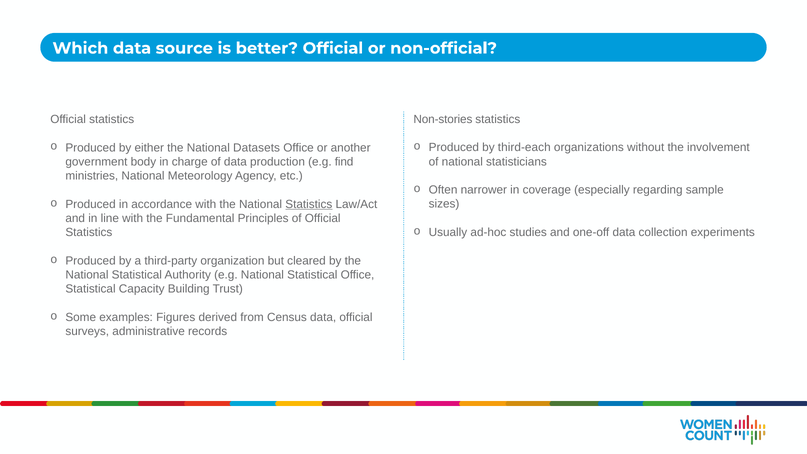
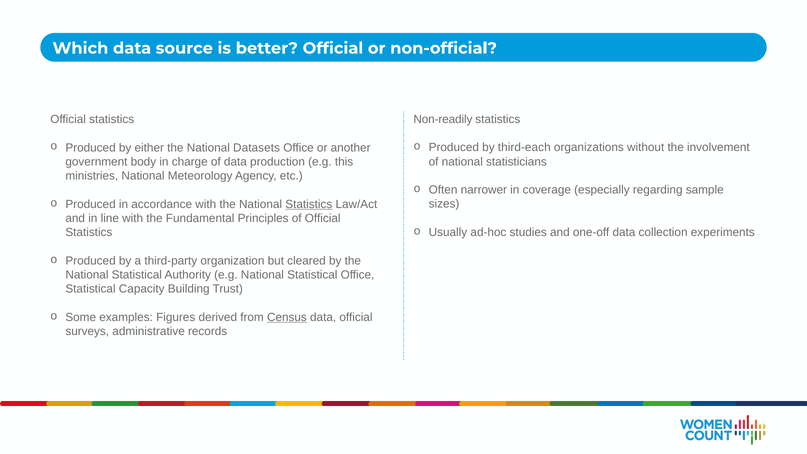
Non-stories: Non-stories -> Non-readily
find: find -> this
Census underline: none -> present
